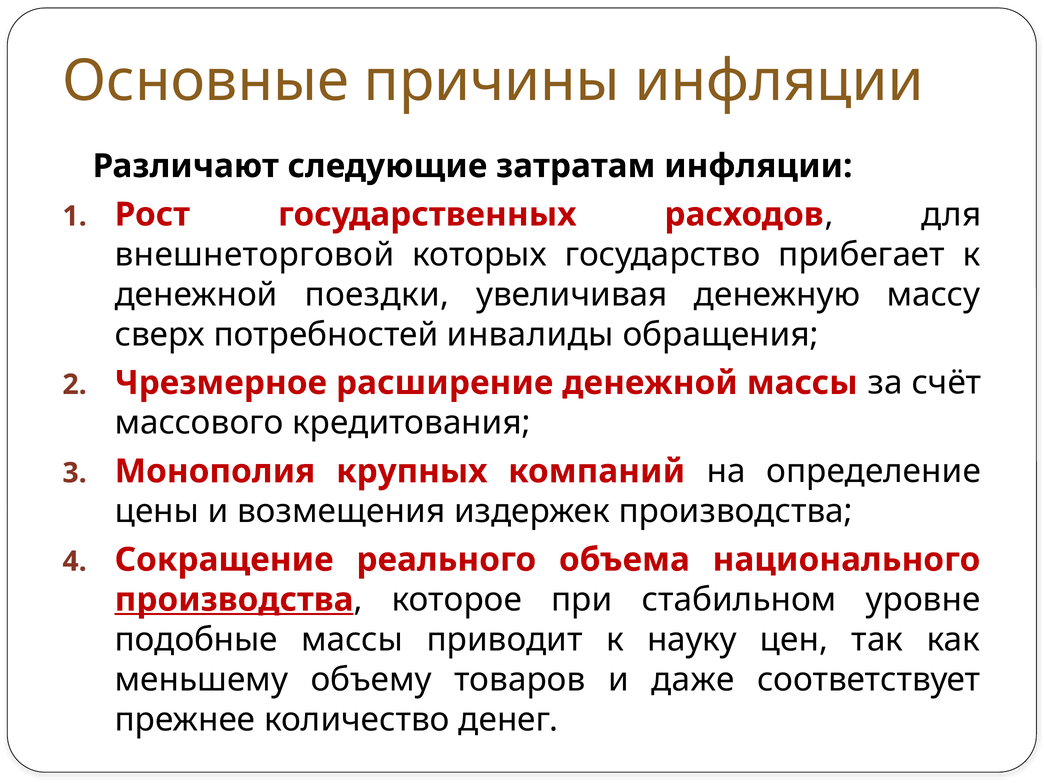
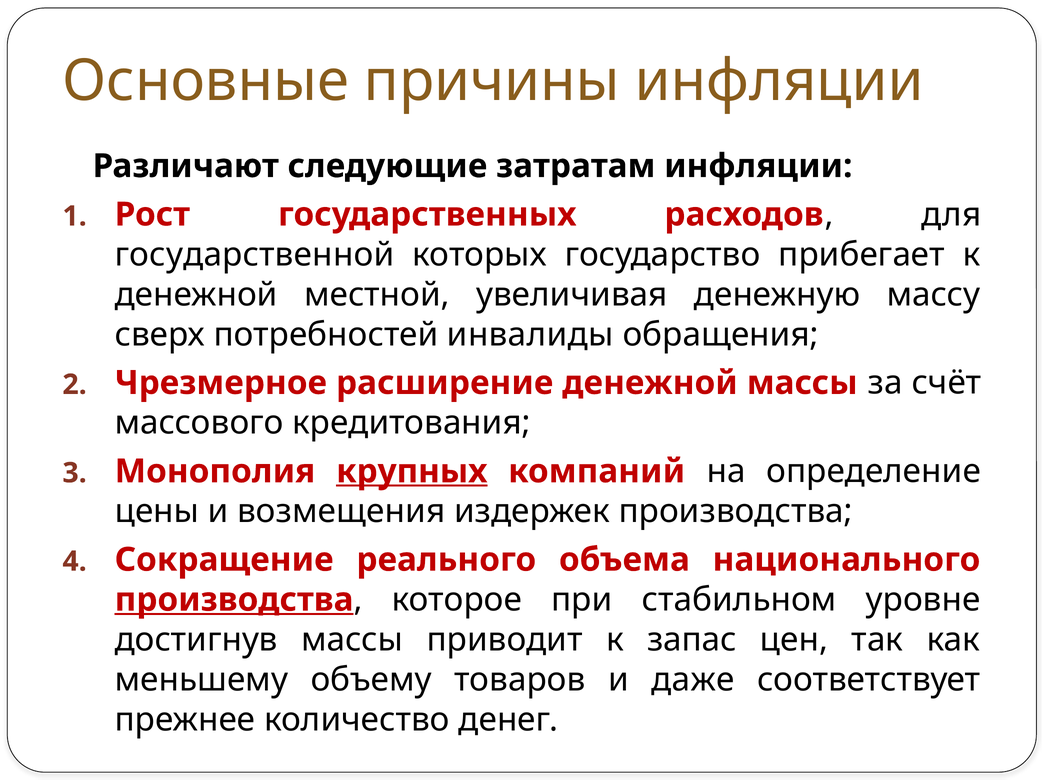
внешнеторговой: внешнеторговой -> государственной
поездки: поездки -> местной
крупных underline: none -> present
подобные: подобные -> достигнув
науку: науку -> запас
